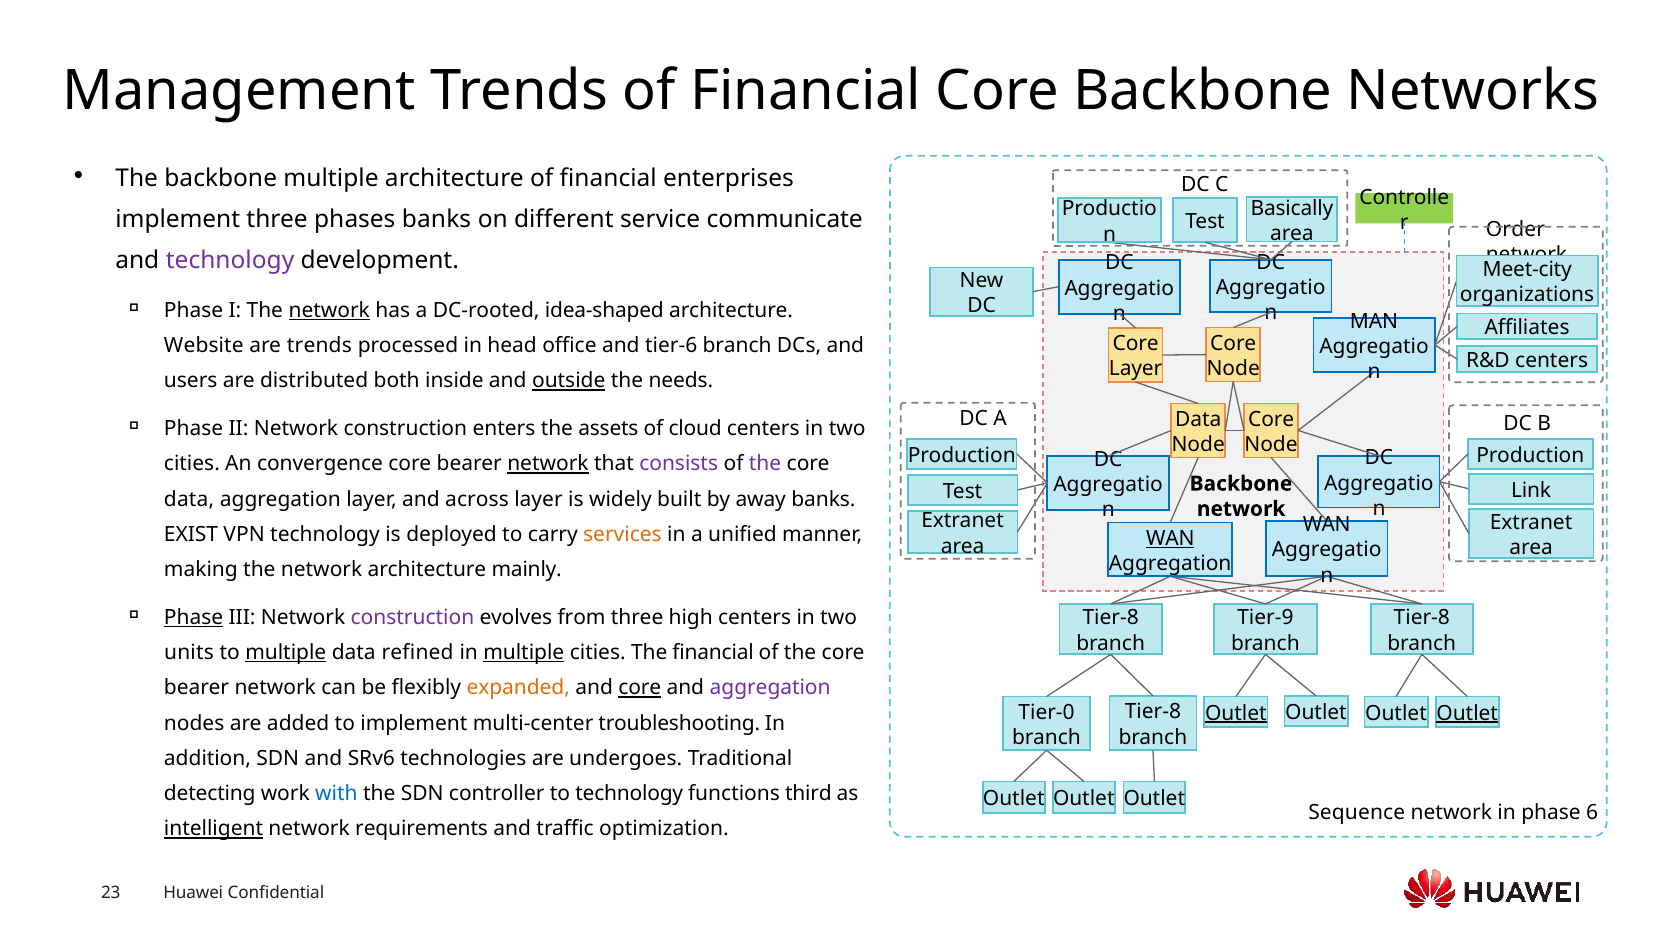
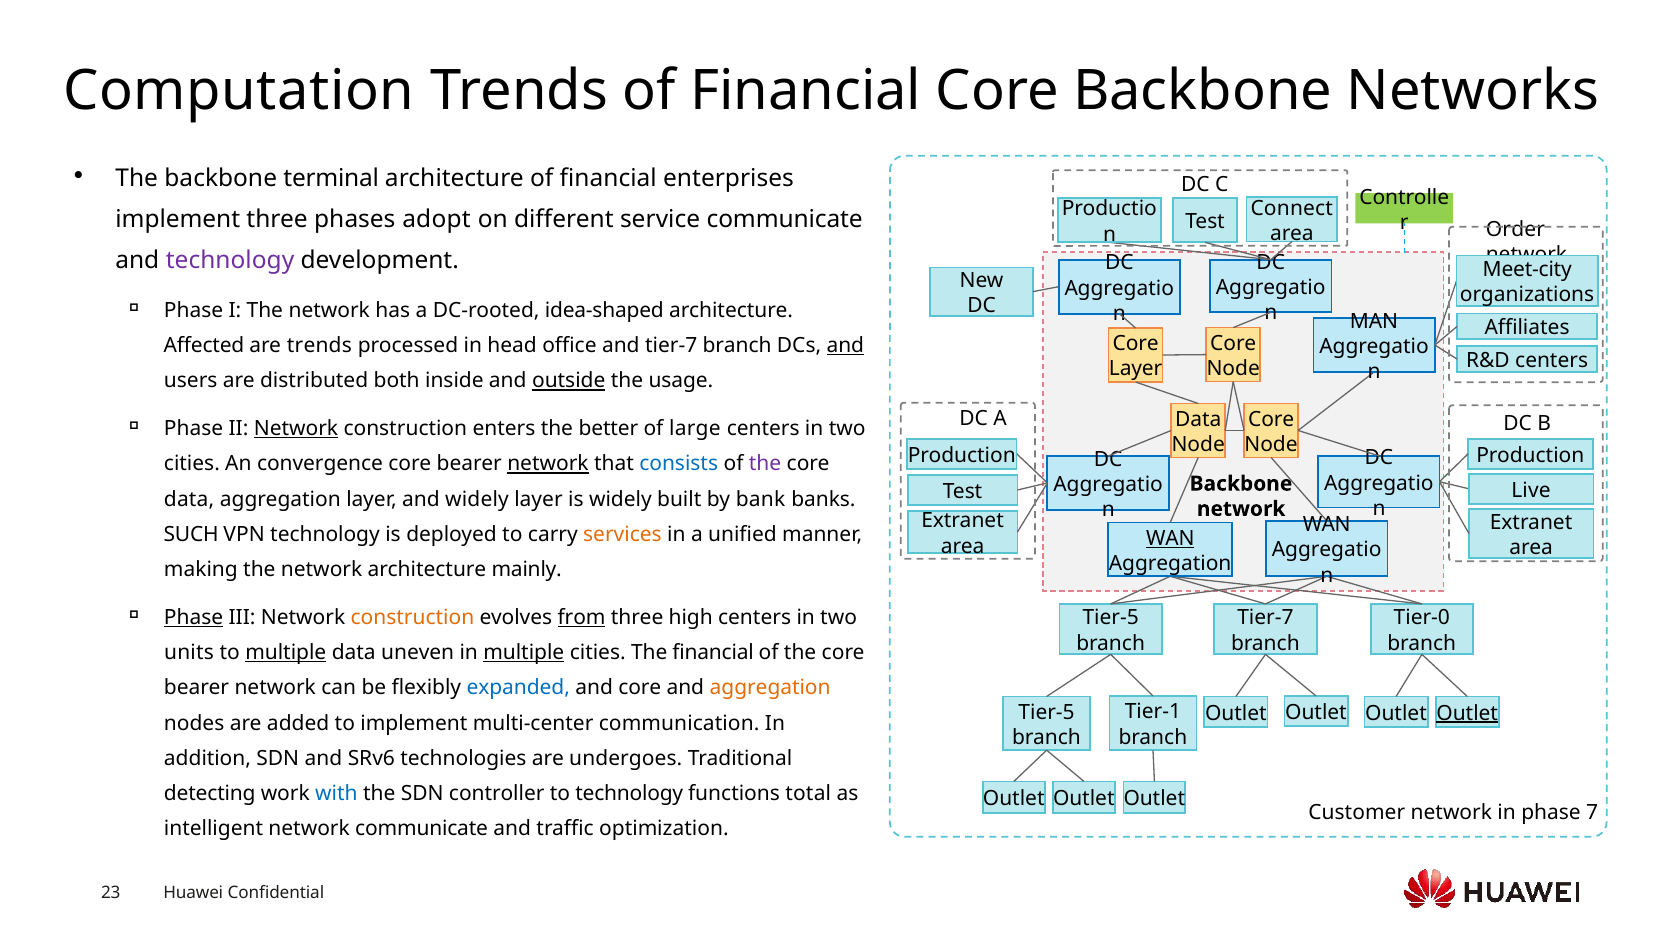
Management: Management -> Computation
backbone multiple: multiple -> terminal
Basically: Basically -> Connect
phases banks: banks -> adopt
network at (329, 311) underline: present -> none
Website: Website -> Affected
and tier-6: tier-6 -> tier-7
and at (845, 346) underline: none -> present
needs: needs -> usage
Network at (296, 429) underline: none -> present
assets: assets -> better
cloud: cloud -> large
consists colour: purple -> blue
Link: Link -> Live
and across: across -> widely
away: away -> bank
EXIST: EXIST -> SUCH
construction at (412, 618) colour: purple -> orange
from underline: none -> present
Tier-8 at (1111, 618): Tier-8 -> Tier-5
Tier-9 at (1265, 618): Tier-9 -> Tier-7
Tier-8 at (1422, 618): Tier-8 -> Tier-0
refined: refined -> uneven
expanded colour: orange -> blue
core at (640, 688) underline: present -> none
aggregation at (770, 688) colour: purple -> orange
Tier-8 at (1153, 712): Tier-8 -> Tier-1
Tier-0 at (1047, 713): Tier-0 -> Tier-5
Outlet at (1236, 713) underline: present -> none
troubleshooting: troubleshooting -> communication
third: third -> total
Sequence: Sequence -> Customer
6: 6 -> 7
intelligent underline: present -> none
network requirements: requirements -> communicate
